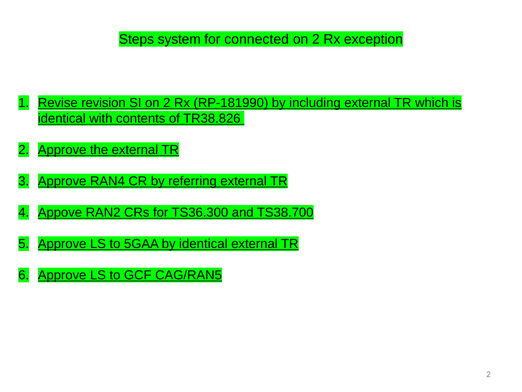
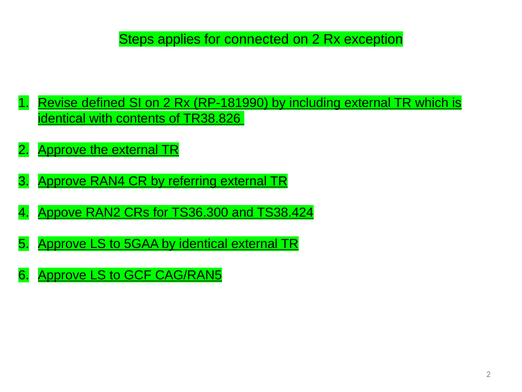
system: system -> applies
revision: revision -> defined
TS38.700: TS38.700 -> TS38.424
